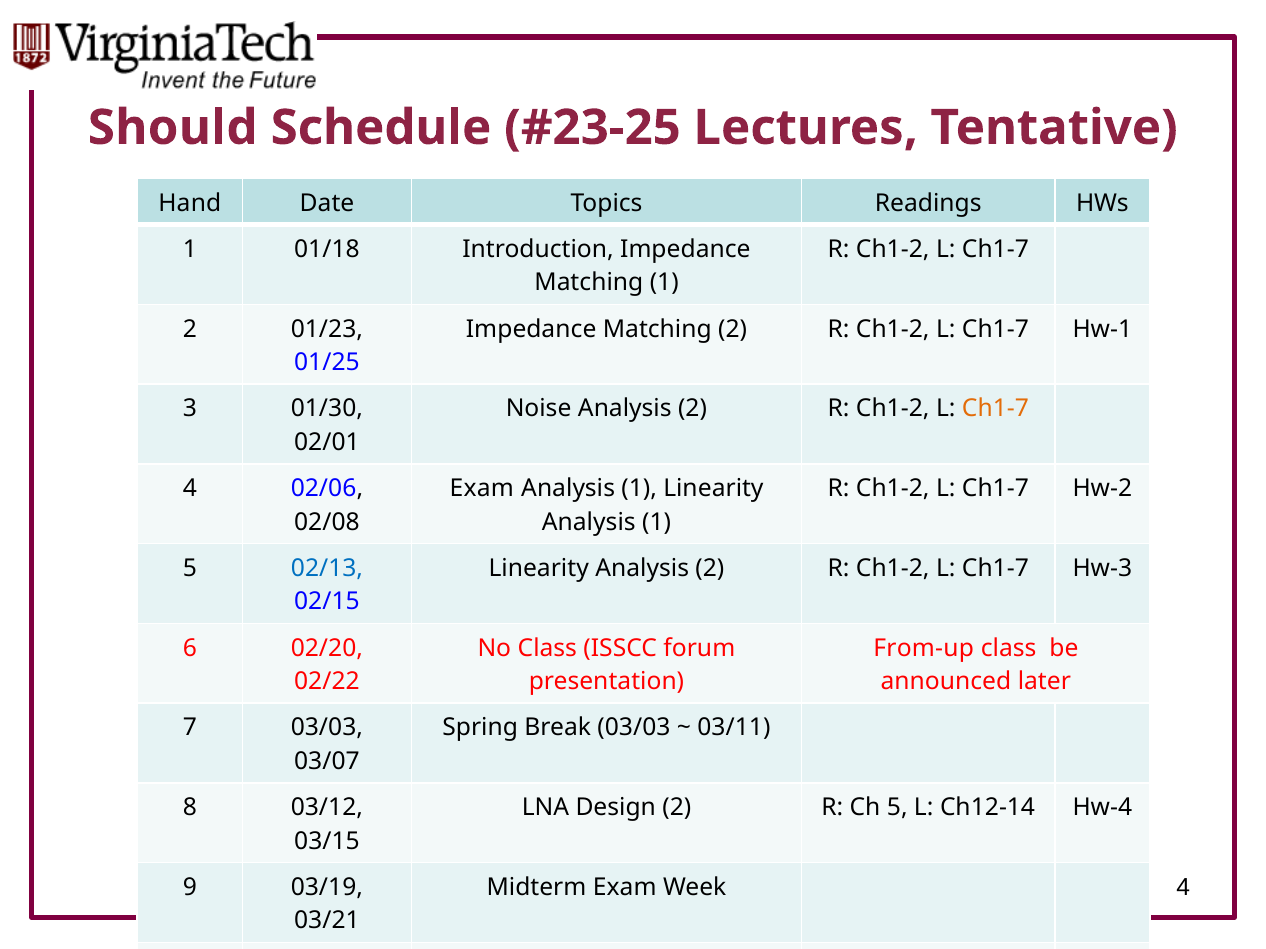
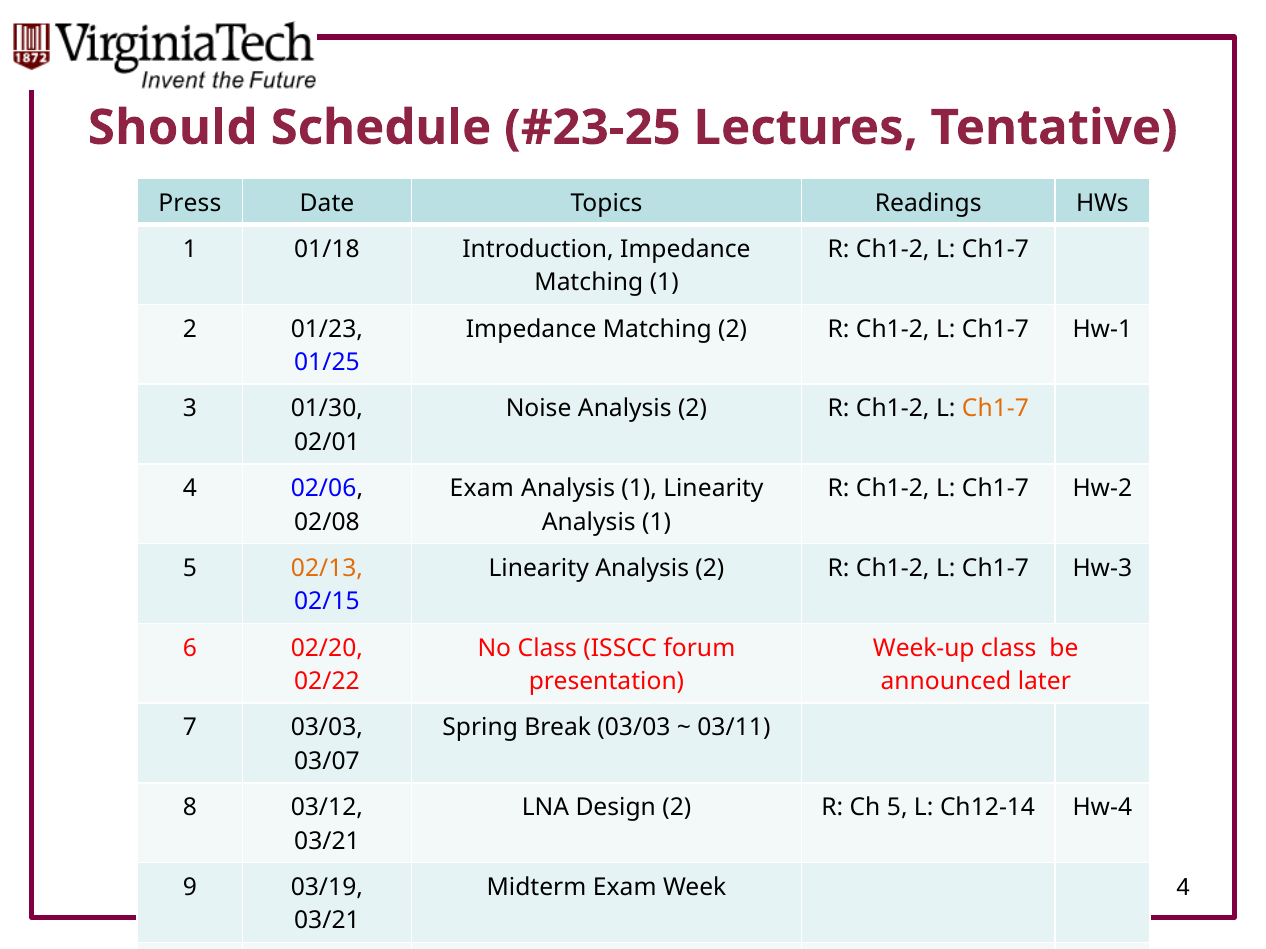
Hand: Hand -> Press
02/13 colour: blue -> orange
From-up: From-up -> Week-up
03/15 at (327, 841): 03/15 -> 03/21
